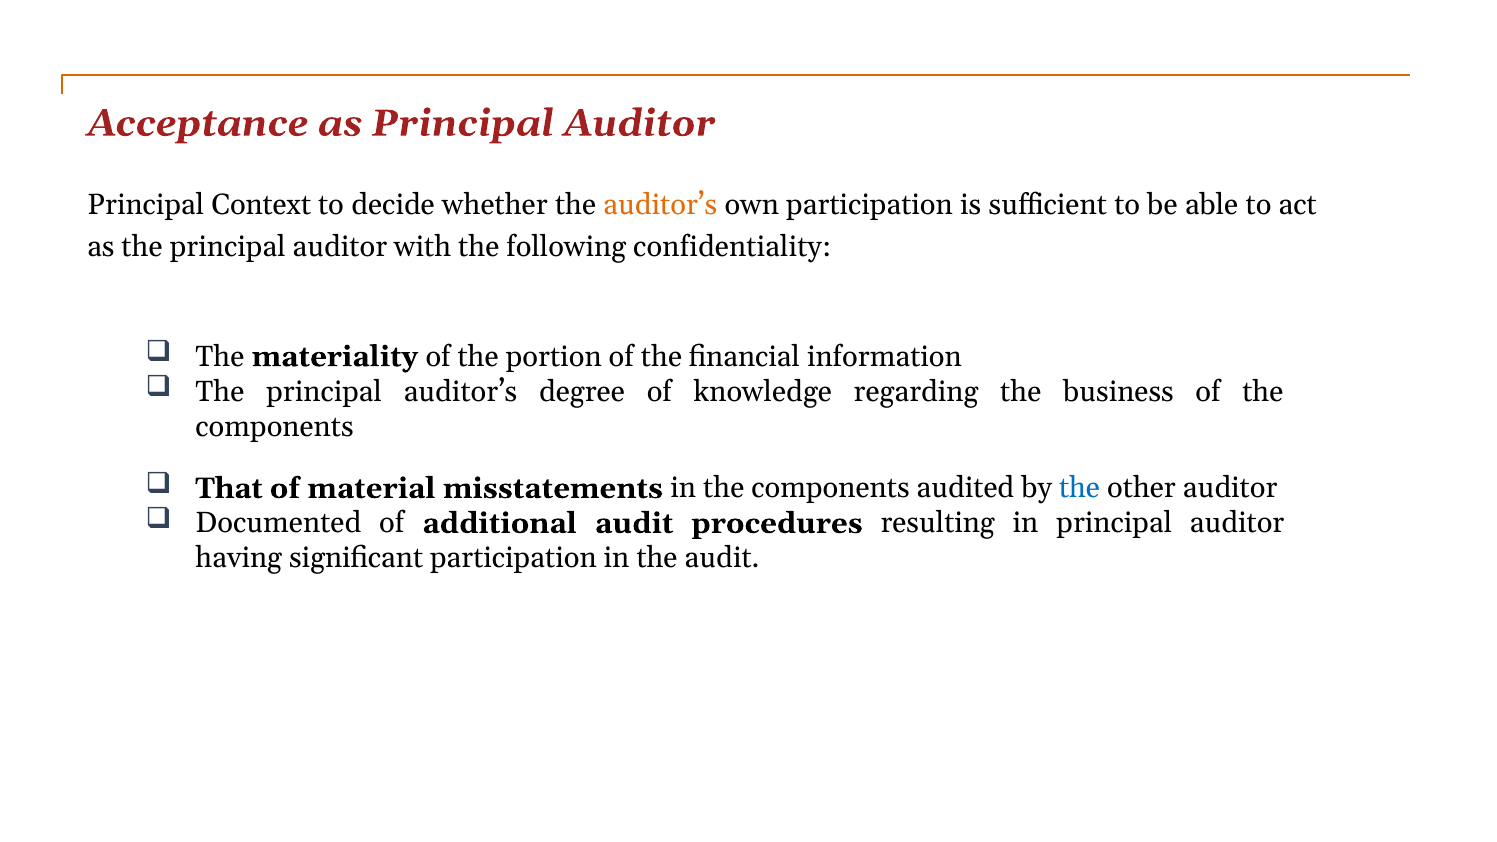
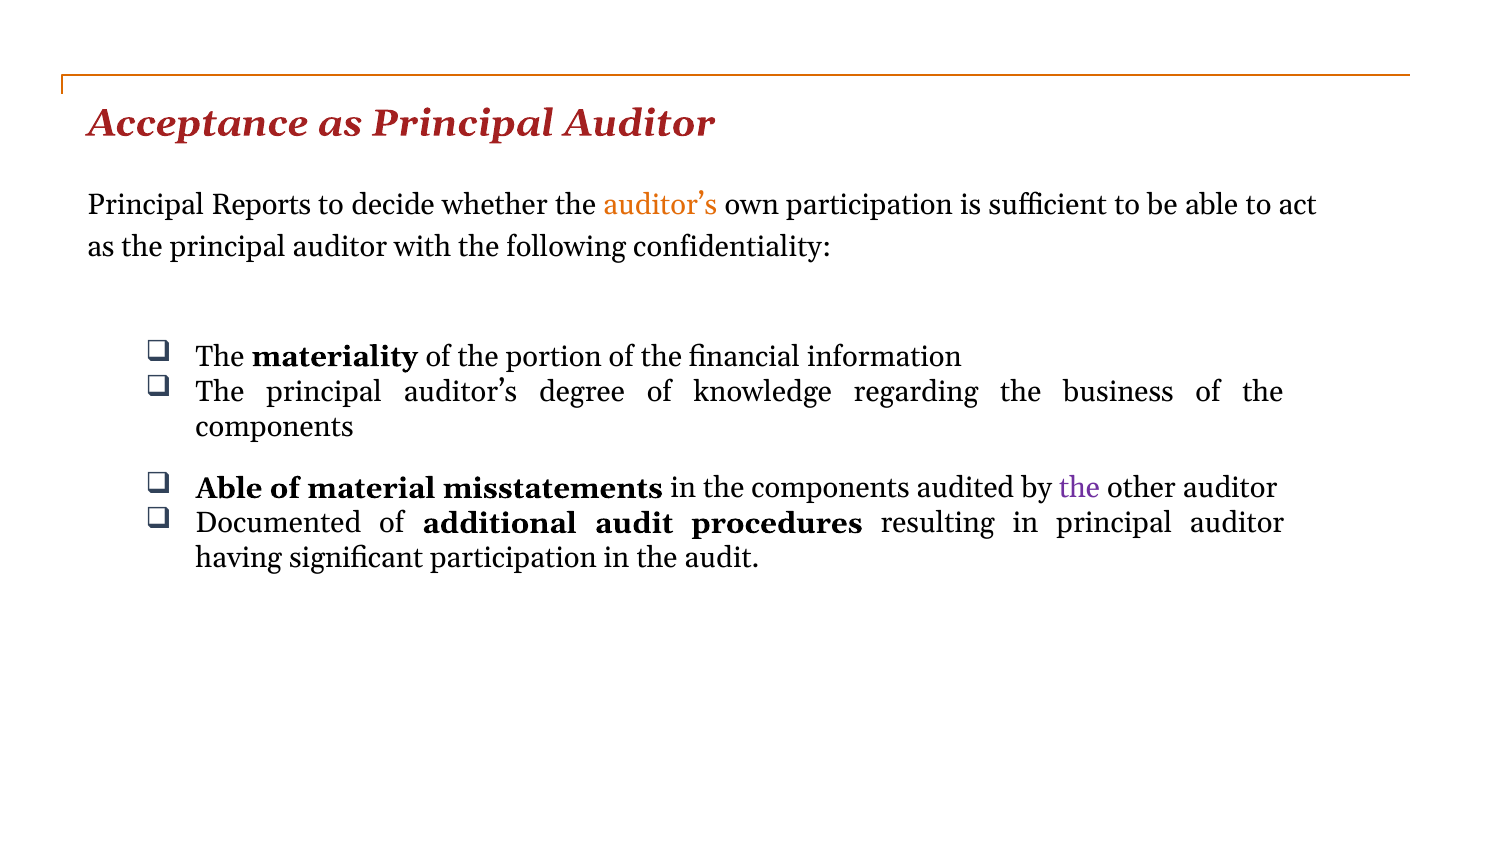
Context: Context -> Reports
That at (229, 488): That -> Able
the at (1080, 488) colour: blue -> purple
